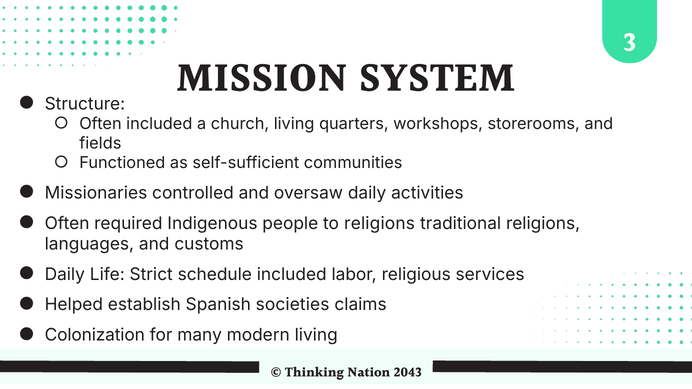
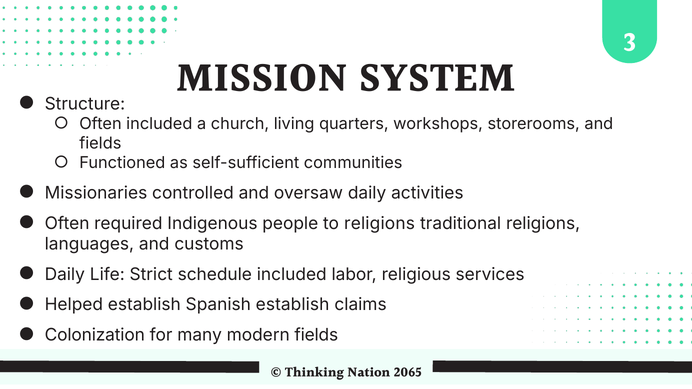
Spanish societies: societies -> establish
modern living: living -> fields
2043: 2043 -> 2065
